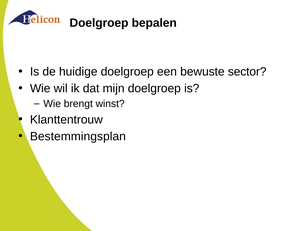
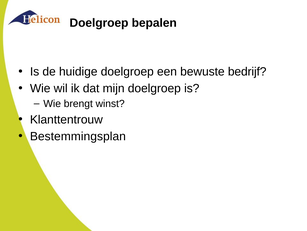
sector: sector -> bedrijf
